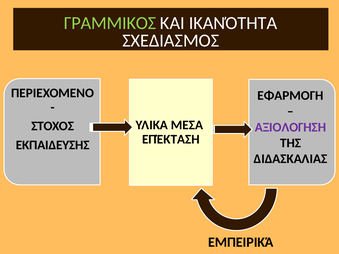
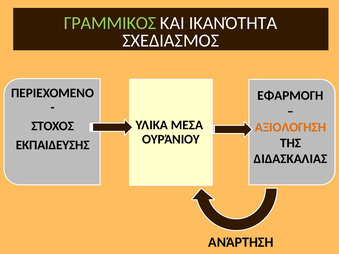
ΑΞΙΟΛΟΓΗΣΗ colour: purple -> orange
ΕΠΈΚΤΑΣΗ: ΕΠΈΚΤΑΣΗ -> ΟΥΡΆΝΙΟΥ
ΕΜΠΕΙΡΙΚΆ: ΕΜΠΕΙΡΙΚΆ -> ΑΝΆΡΤΗΣΗ
